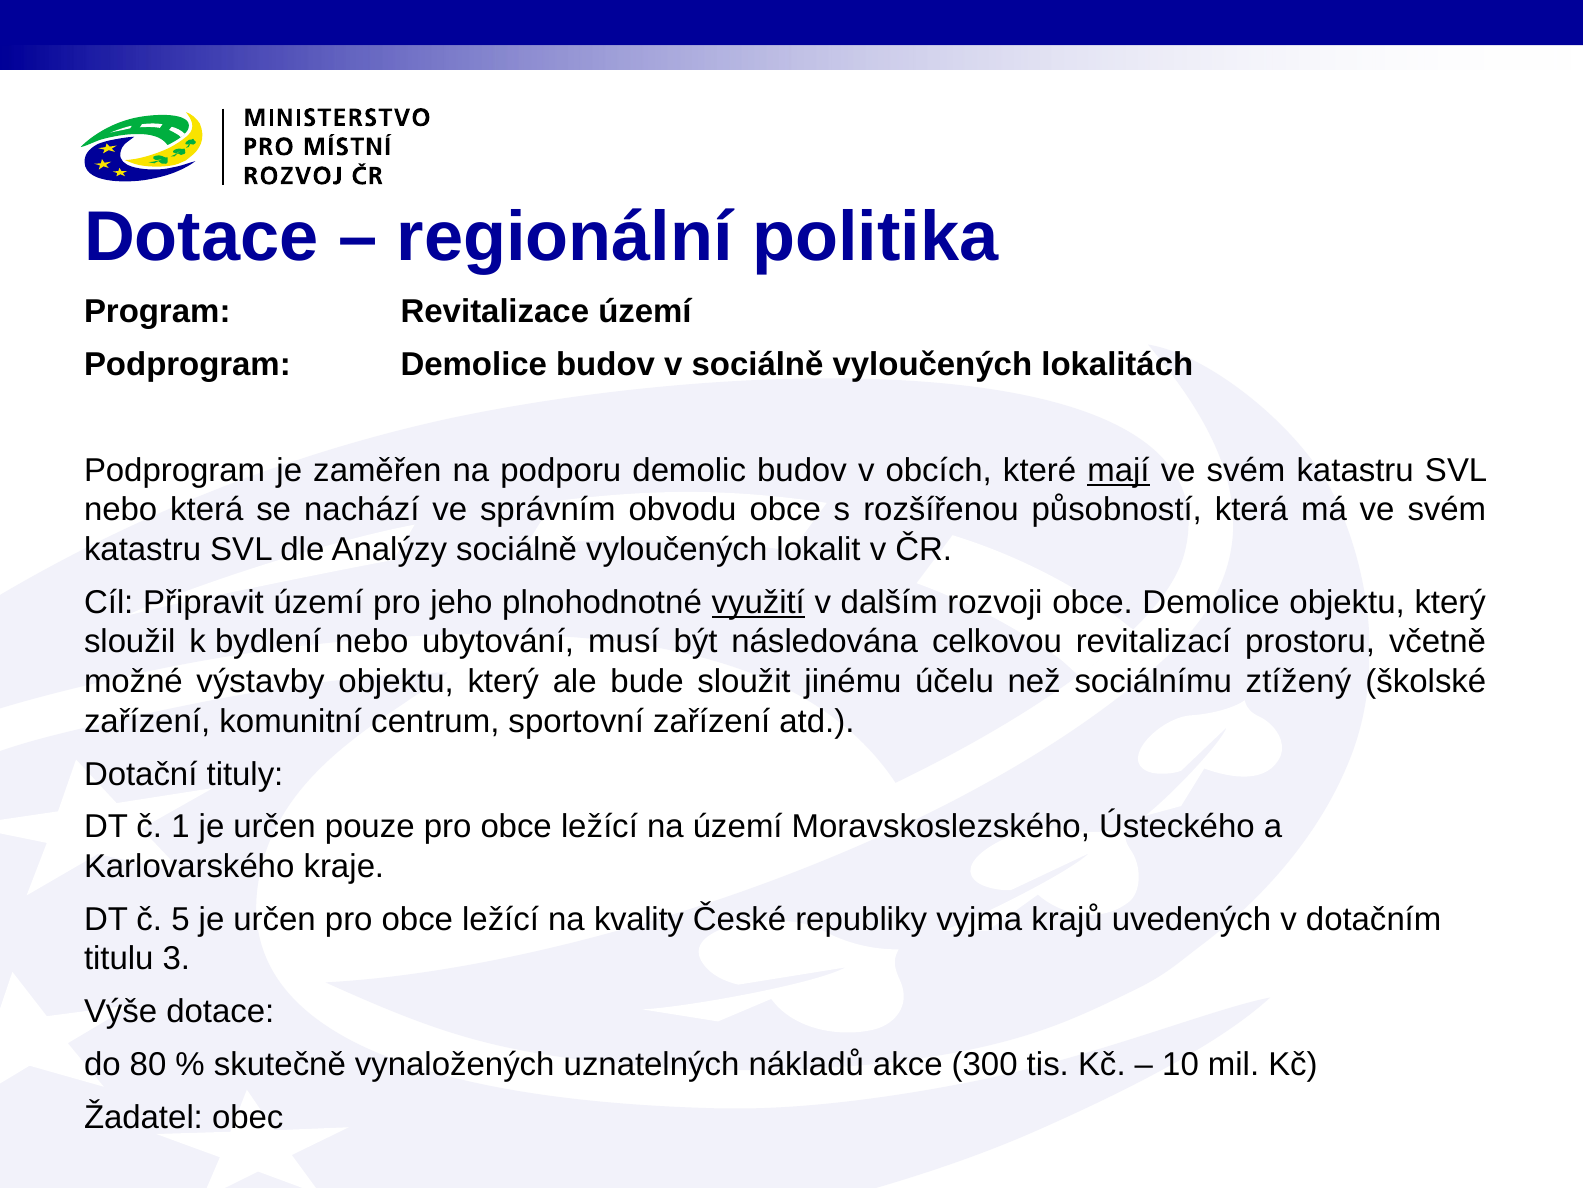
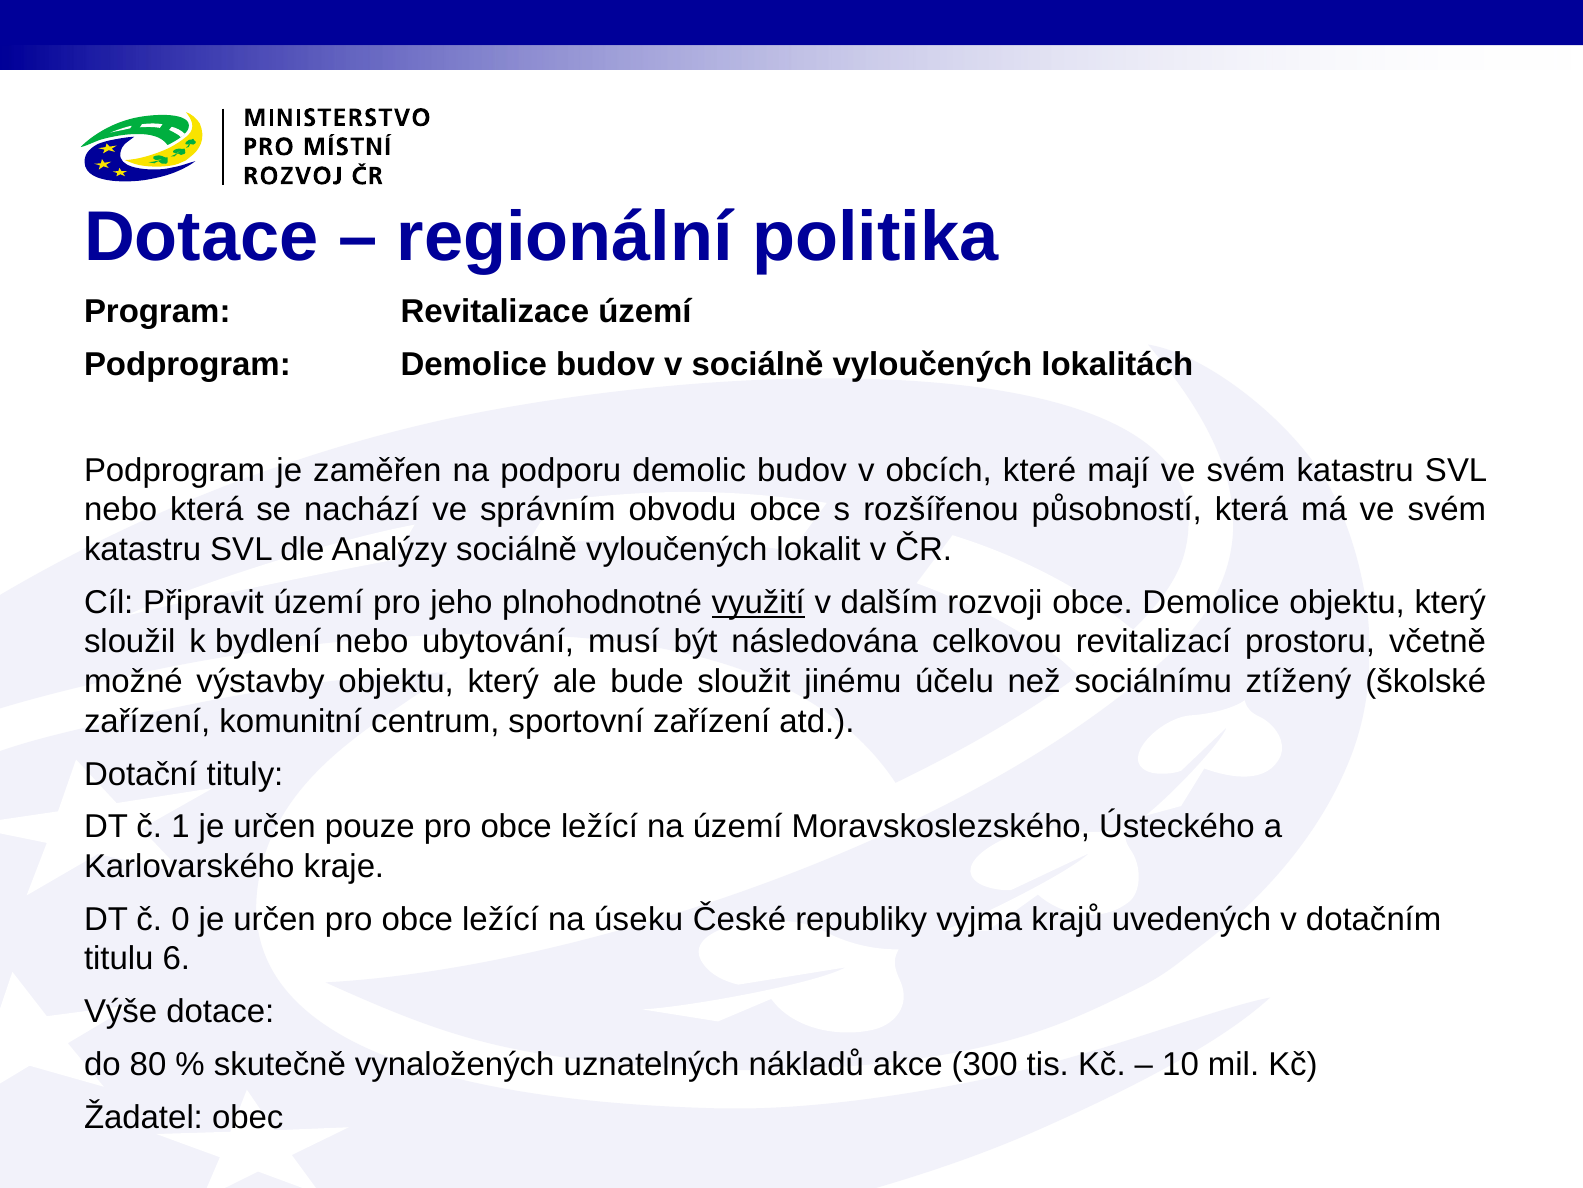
mají underline: present -> none
5: 5 -> 0
kvality: kvality -> úseku
3: 3 -> 6
